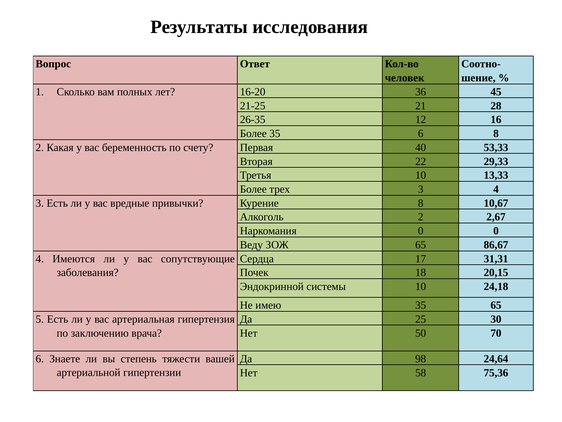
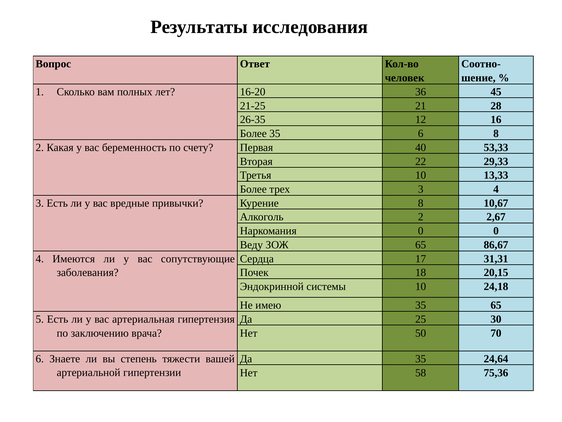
Да 98: 98 -> 35
